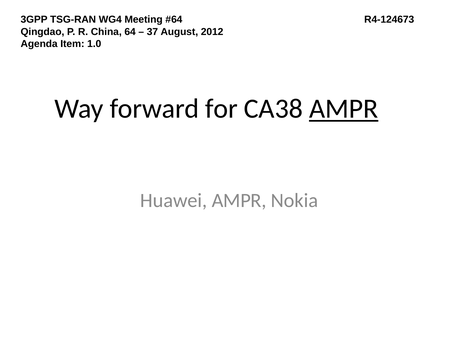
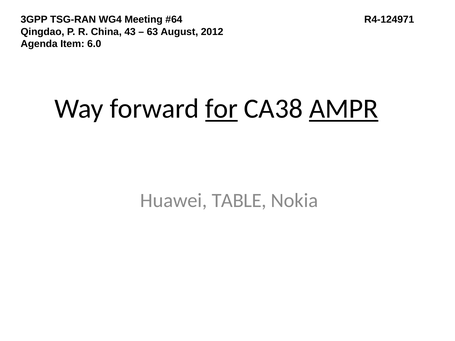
R4-124673: R4-124673 -> R4-124971
64: 64 -> 43
37: 37 -> 63
1.0: 1.0 -> 6.0
for underline: none -> present
Huawei AMPR: AMPR -> TABLE
